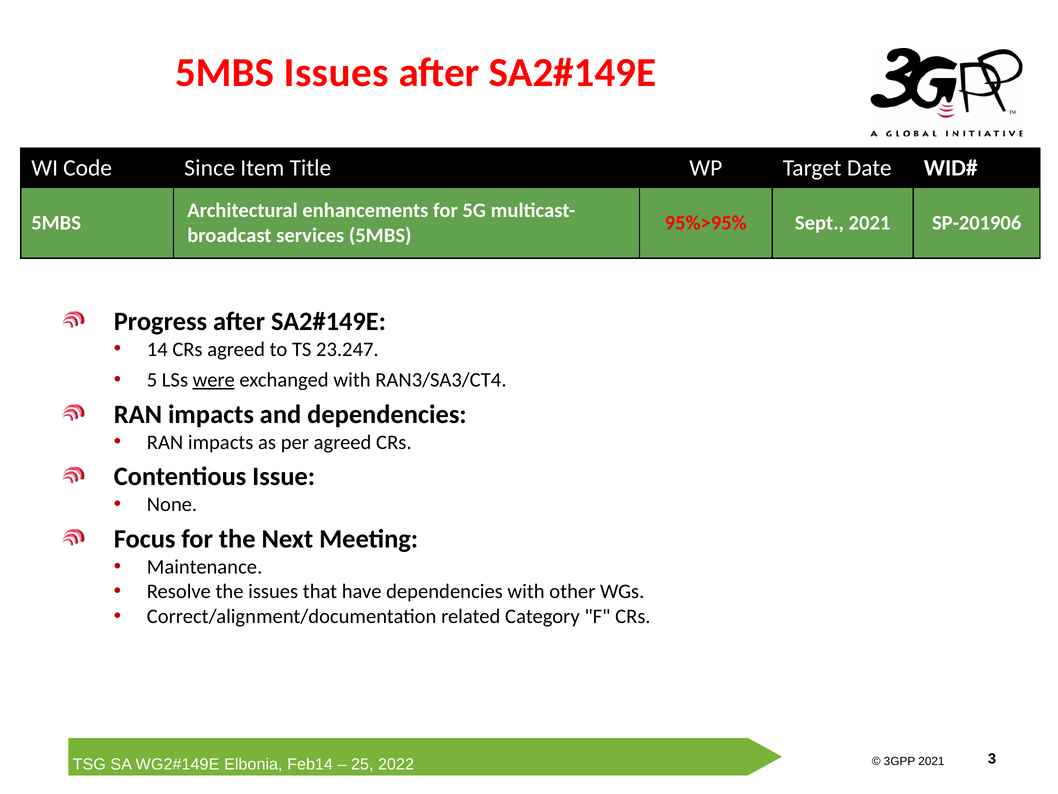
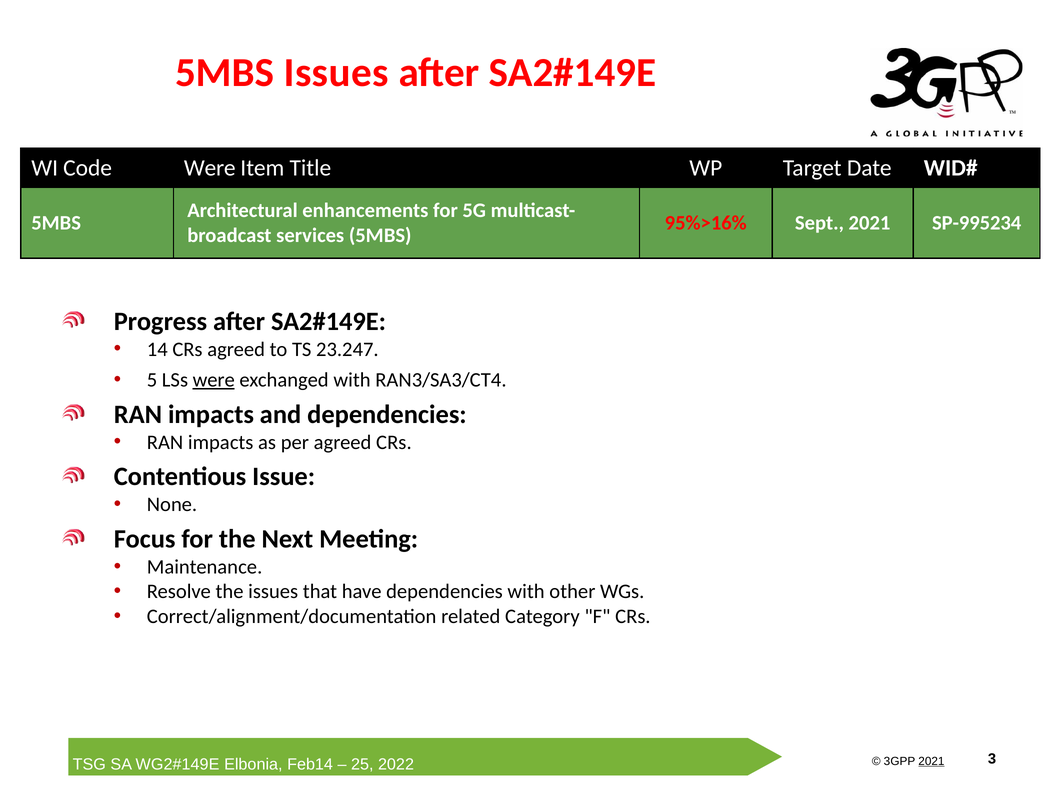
Code Since: Since -> Were
95%>95%: 95%>95% -> 95%>16%
SP-201906: SP-201906 -> SP-995234
2021 at (931, 761) underline: none -> present
